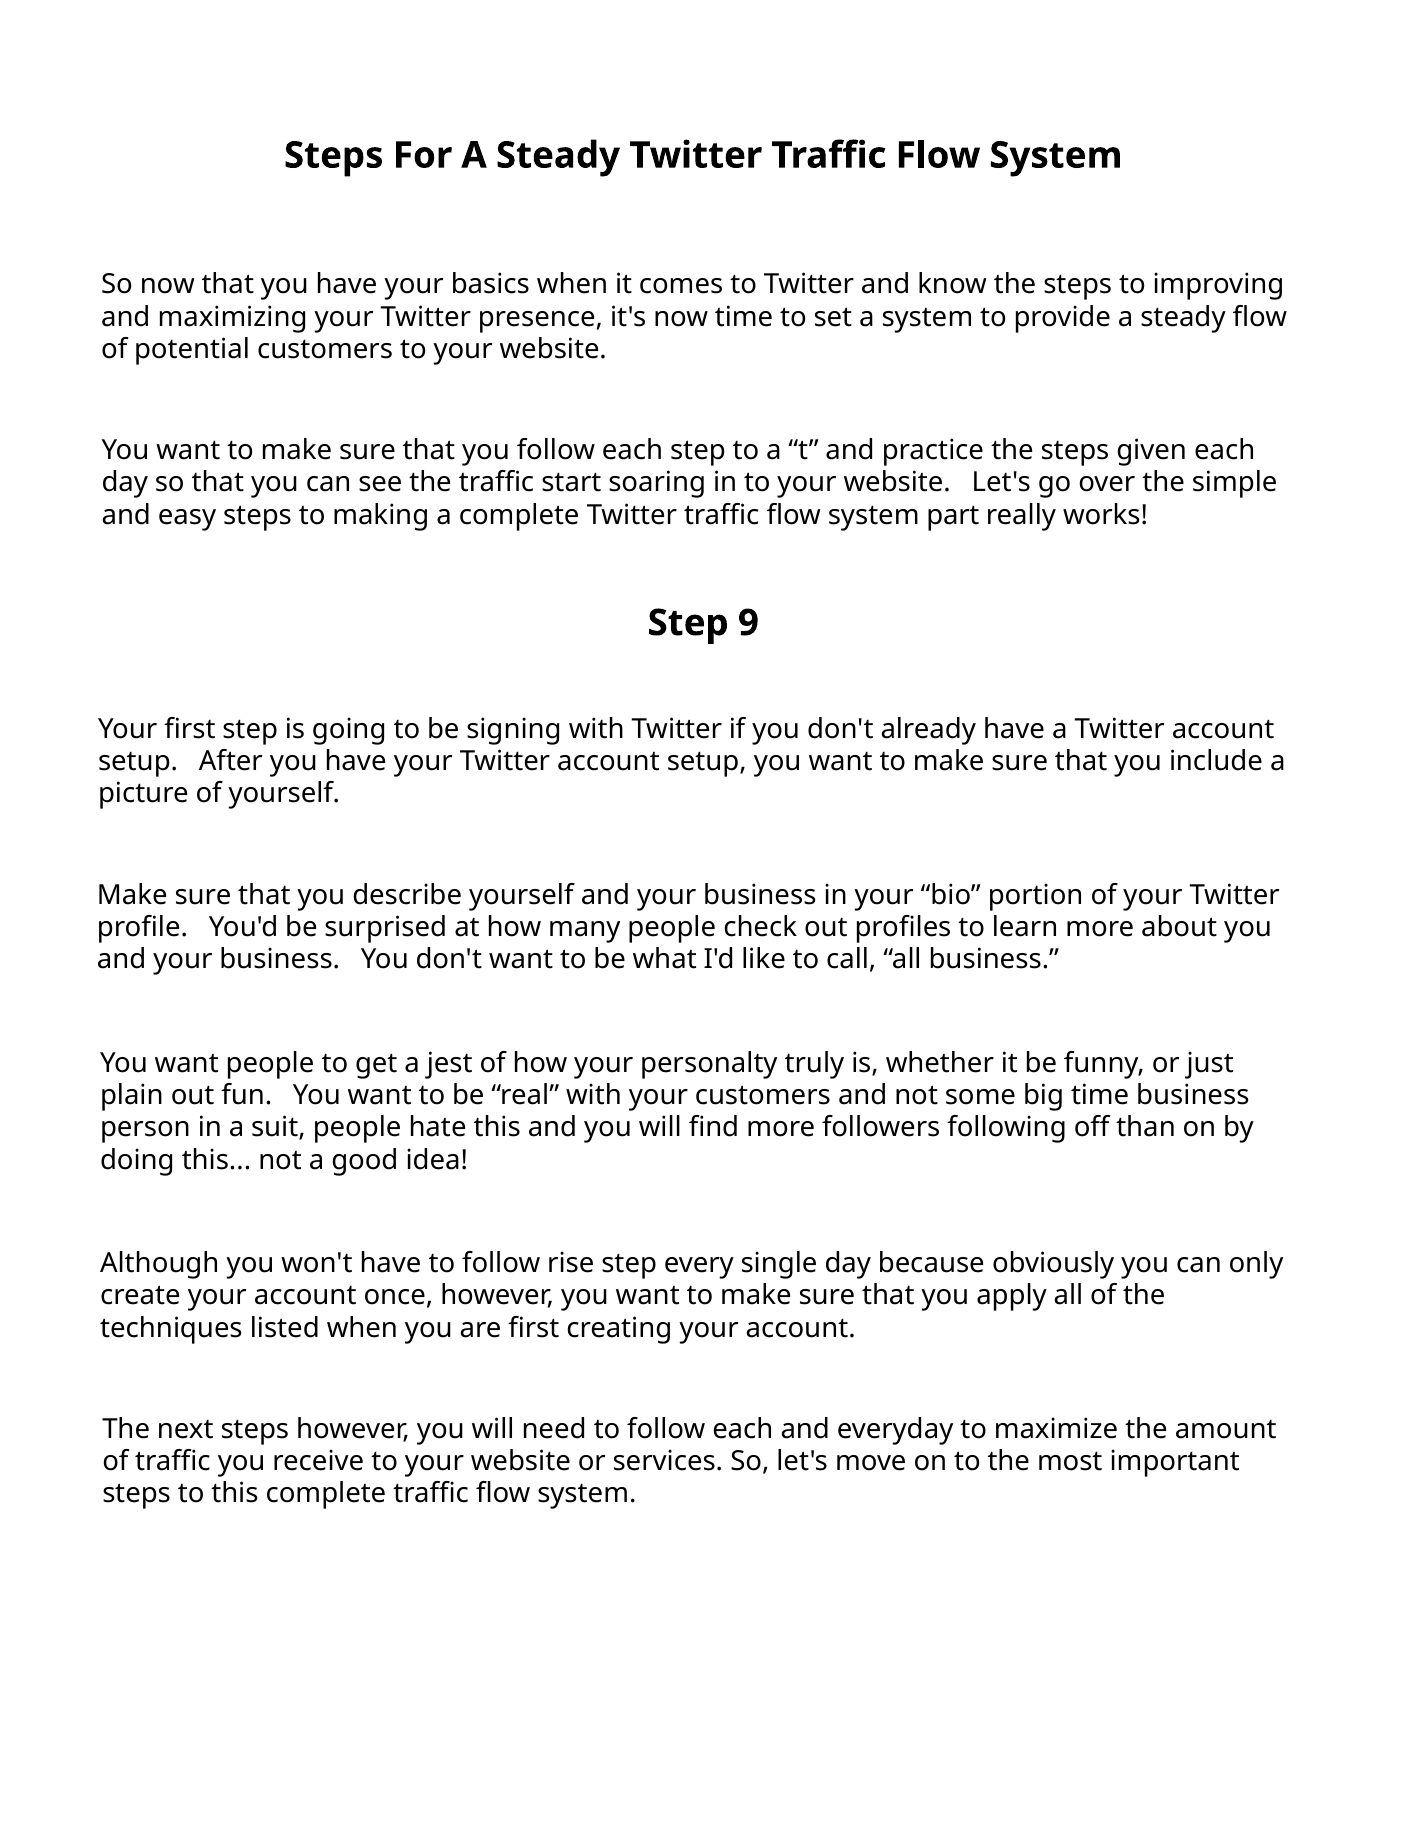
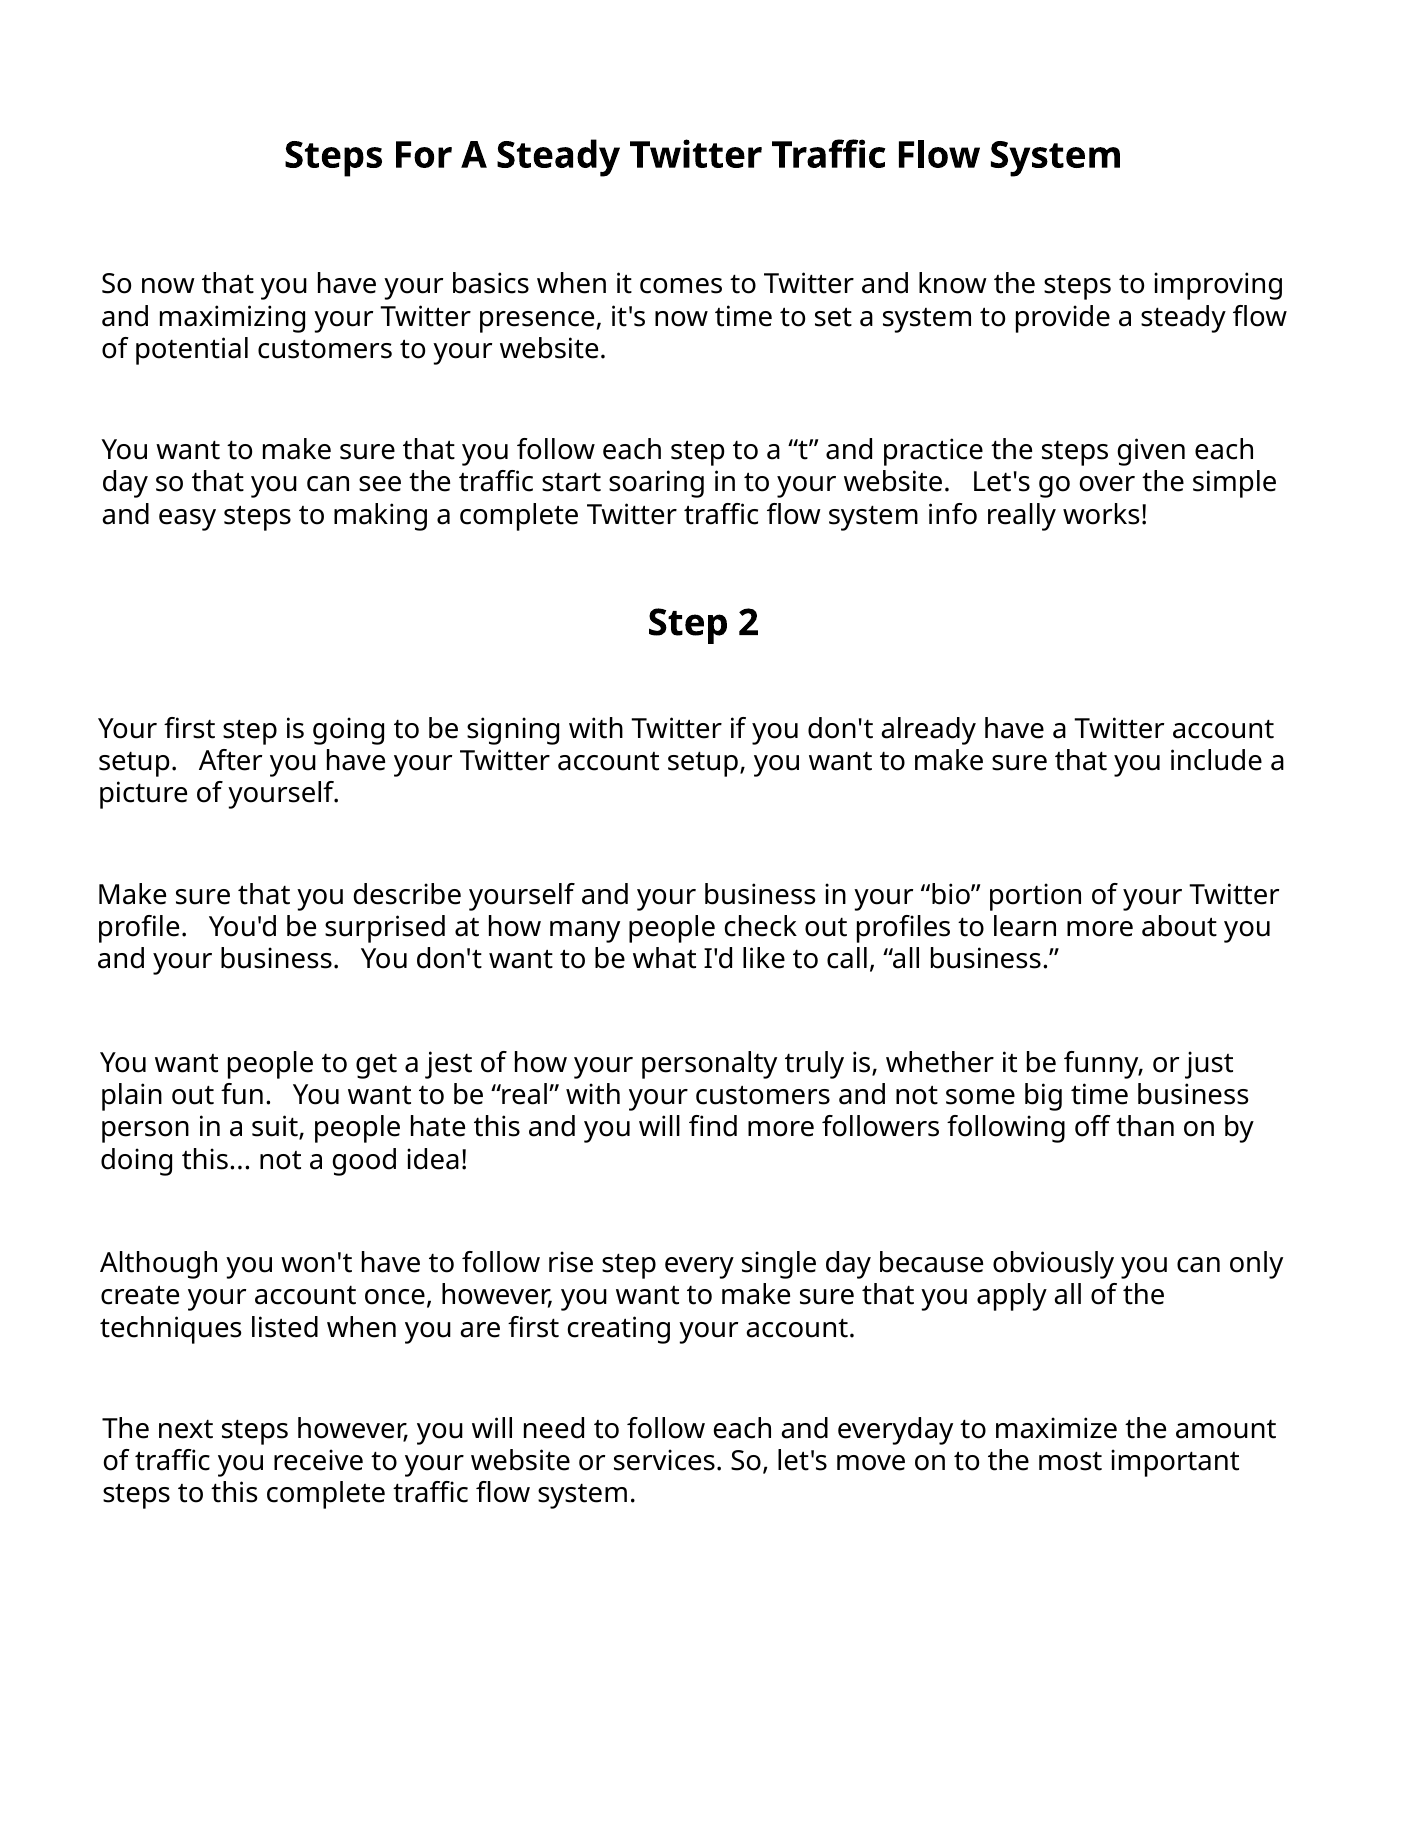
part: part -> info
9: 9 -> 2
